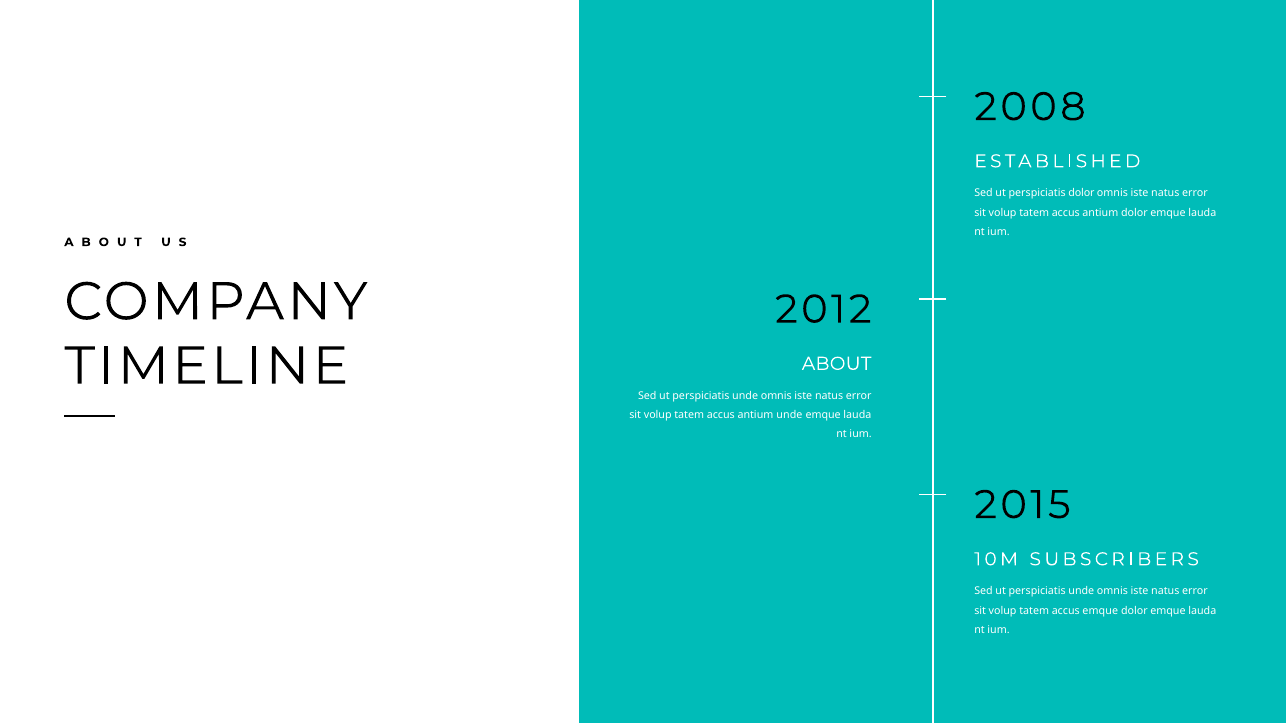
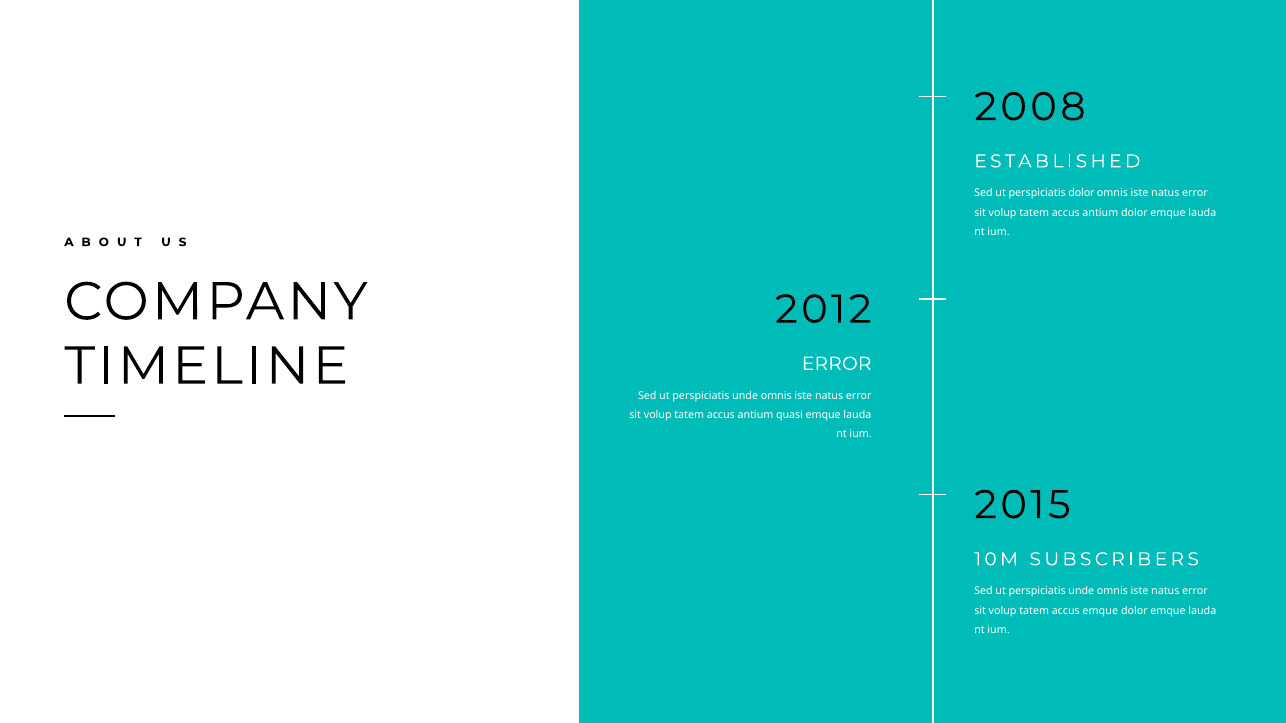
ABOUT at (837, 364): ABOUT -> ERROR
antium unde: unde -> quasi
